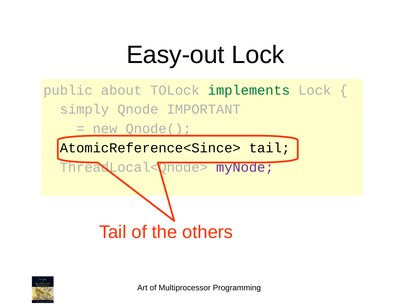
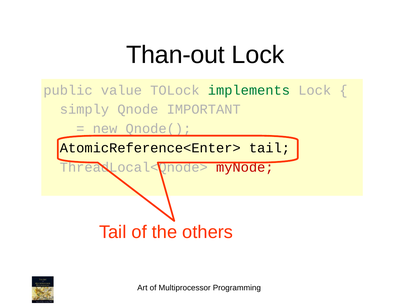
Easy-out: Easy-out -> Than-out
about: about -> value
AtomicReference<Since>: AtomicReference<Since> -> AtomicReference<Enter>
myNode colour: purple -> red
